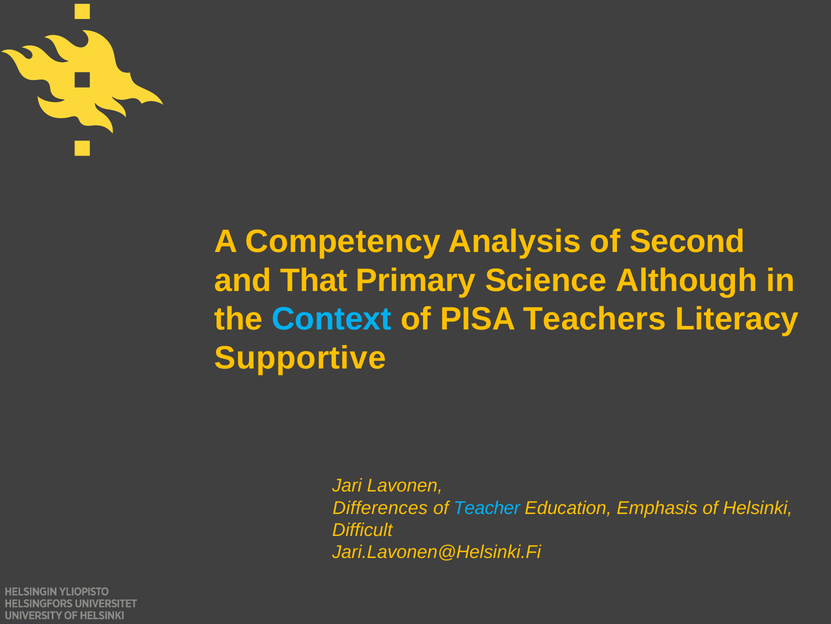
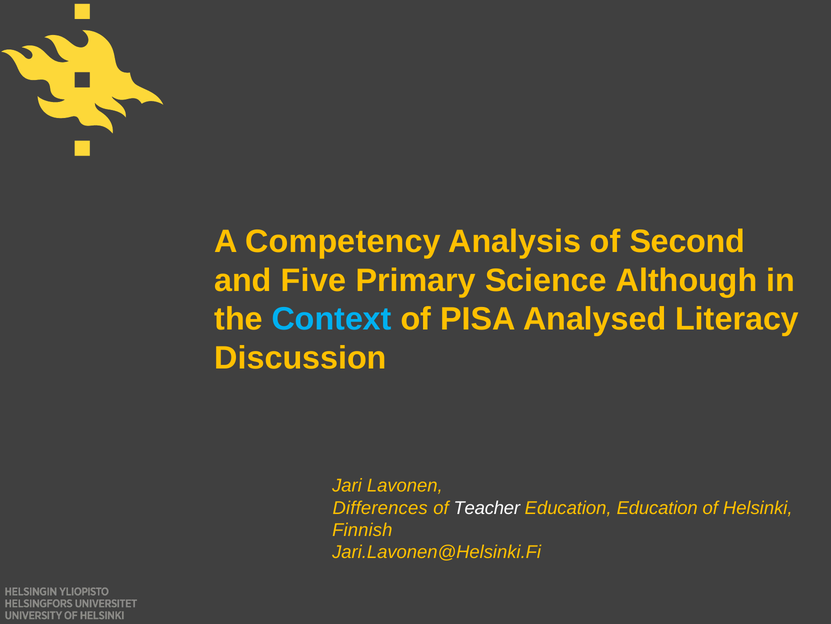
That: That -> Five
Teachers: Teachers -> Analysed
Supportive: Supportive -> Discussion
Teacher colour: light blue -> white
Education Emphasis: Emphasis -> Education
Difficult: Difficult -> Finnish
